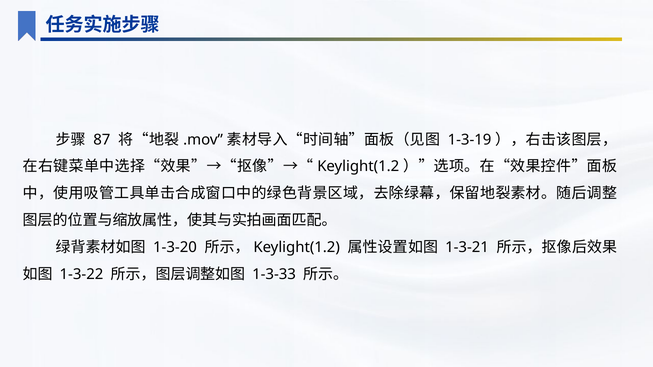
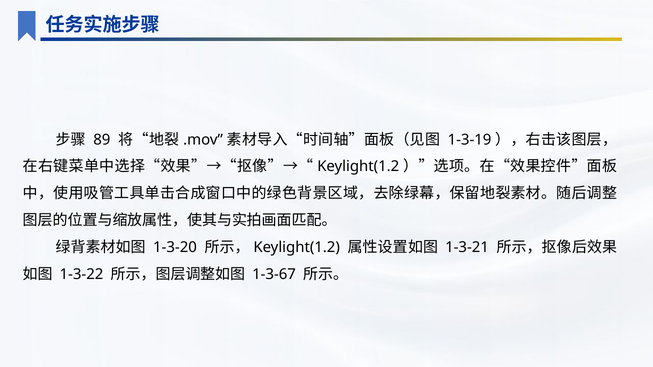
87: 87 -> 89
1-3-33: 1-3-33 -> 1-3-67
